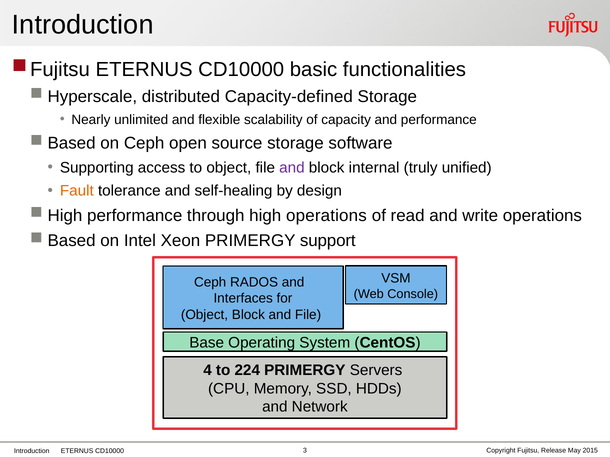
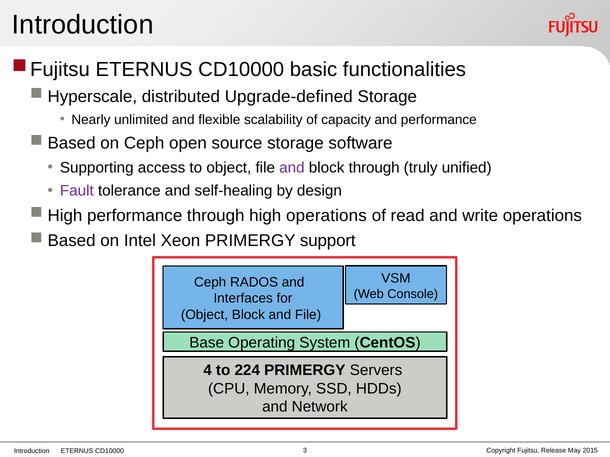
Capacity-defined: Capacity-defined -> Upgrade-defined
block internal: internal -> through
Fault colour: orange -> purple
